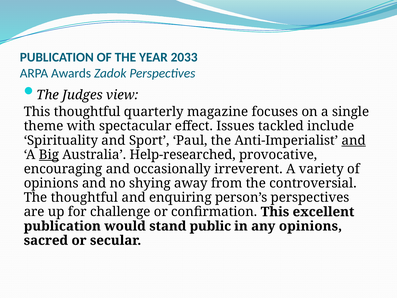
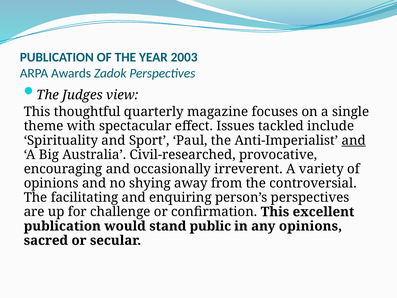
2033: 2033 -> 2003
Big underline: present -> none
Help-researched: Help-researched -> Civil-researched
The thoughtful: thoughtful -> facilitating
